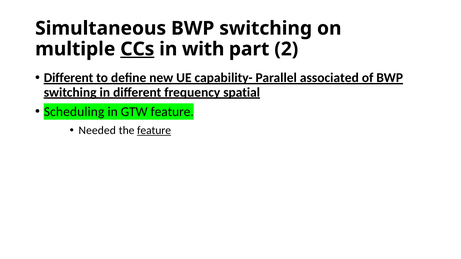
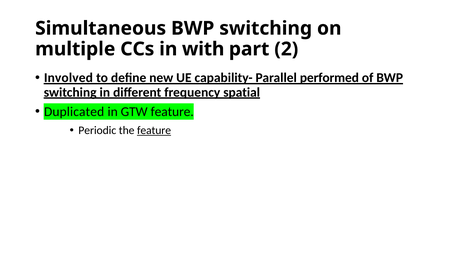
CCs underline: present -> none
Different at (69, 78): Different -> Involved
associated: associated -> performed
Scheduling: Scheduling -> Duplicated
Needed: Needed -> Periodic
